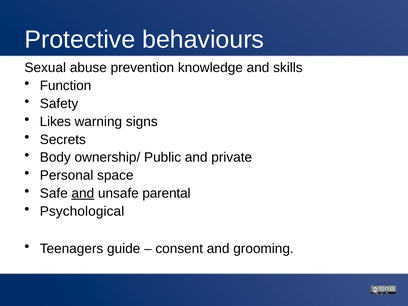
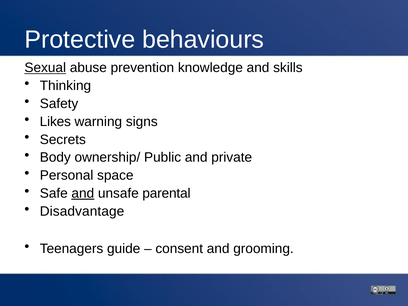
Sexual underline: none -> present
Function: Function -> Thinking
Psychological: Psychological -> Disadvantage
